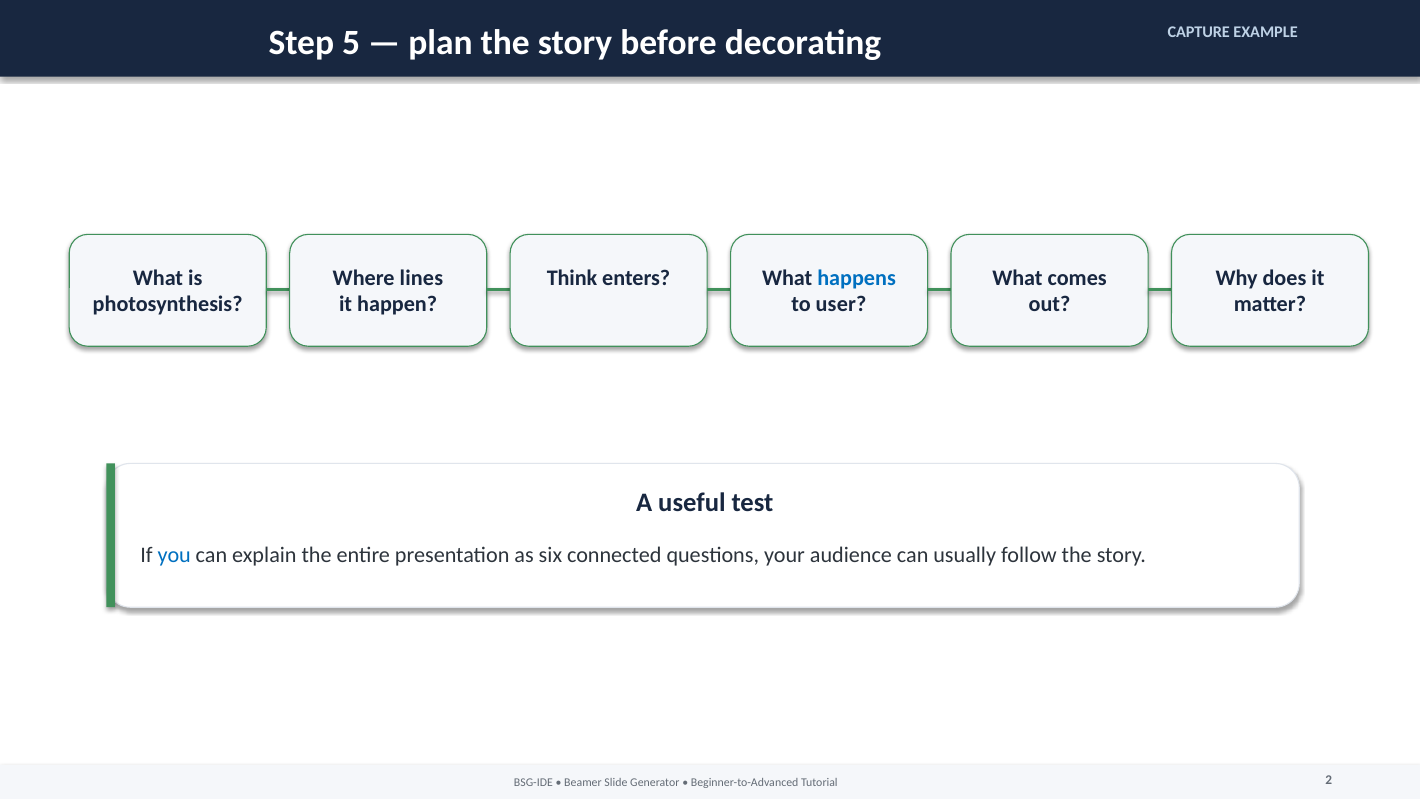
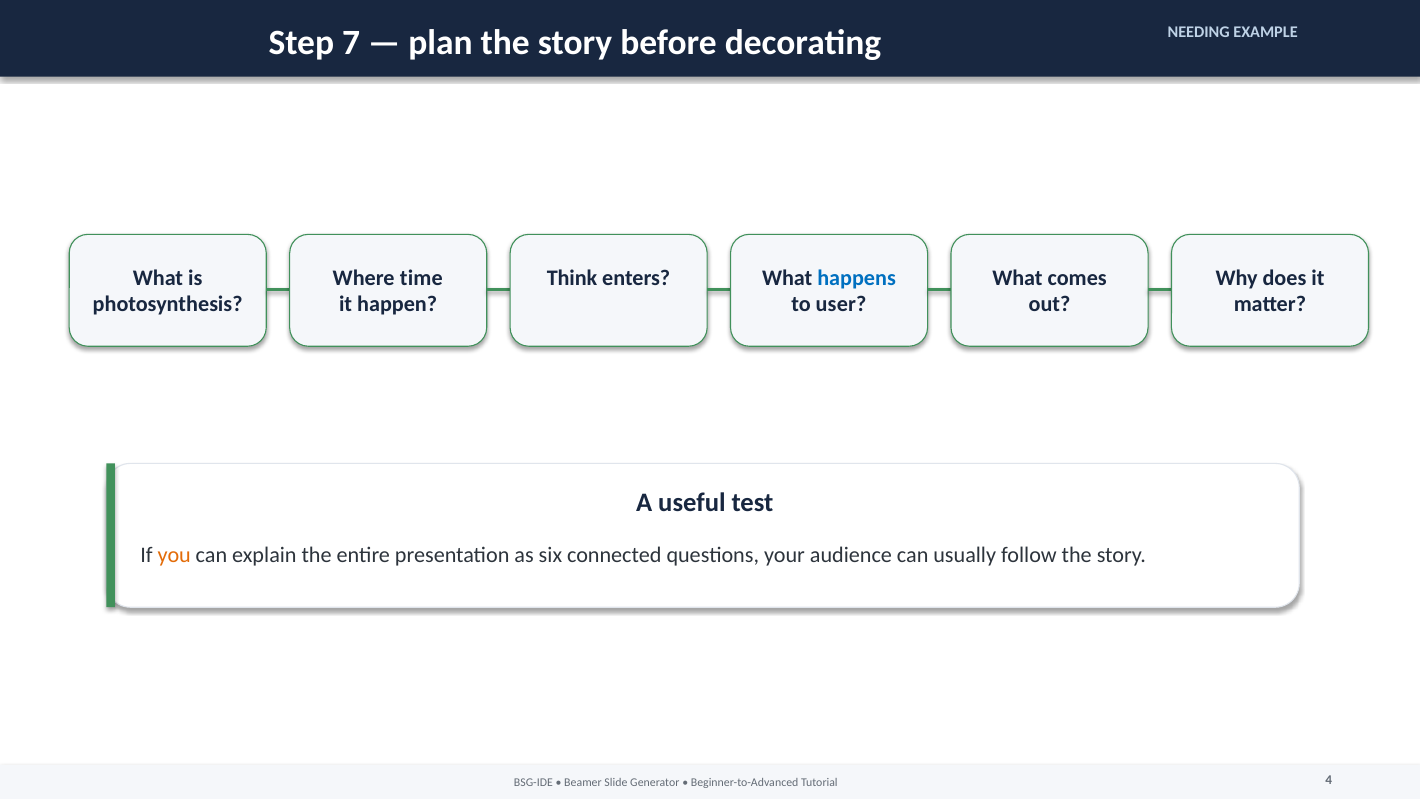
5: 5 -> 7
CAPTURE: CAPTURE -> NEEDING
lines: lines -> time
you colour: blue -> orange
2: 2 -> 4
